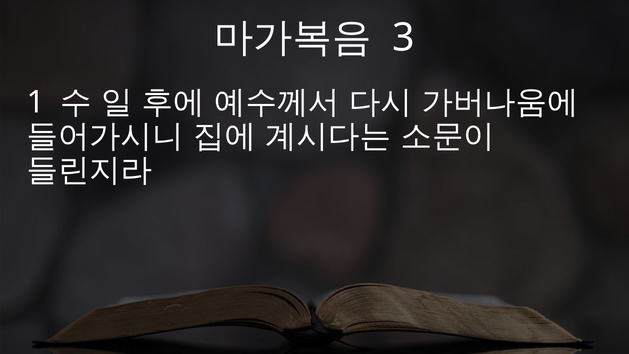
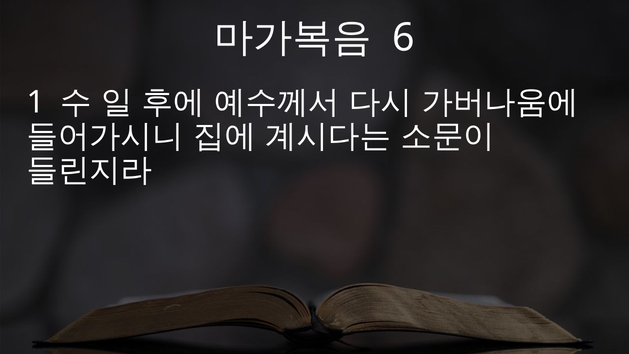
3: 3 -> 6
